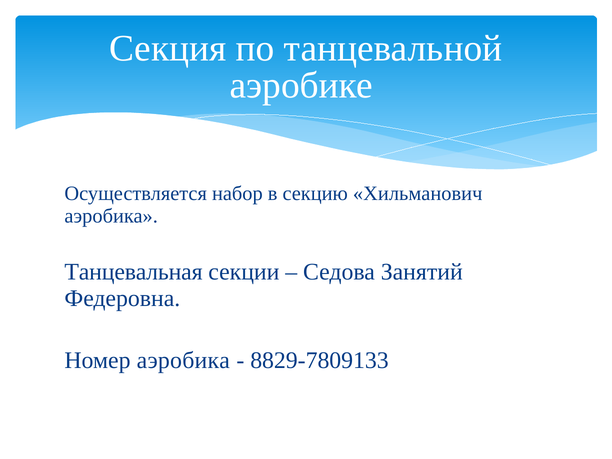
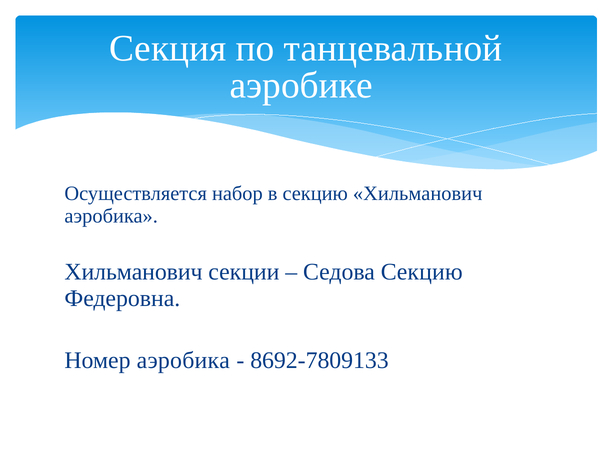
Танцевальная at (134, 272): Танцевальная -> Хильманович
Седова Занятий: Занятий -> Секцию
8829-7809133: 8829-7809133 -> 8692-7809133
